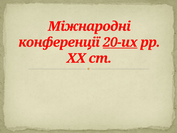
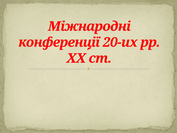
20-их underline: present -> none
